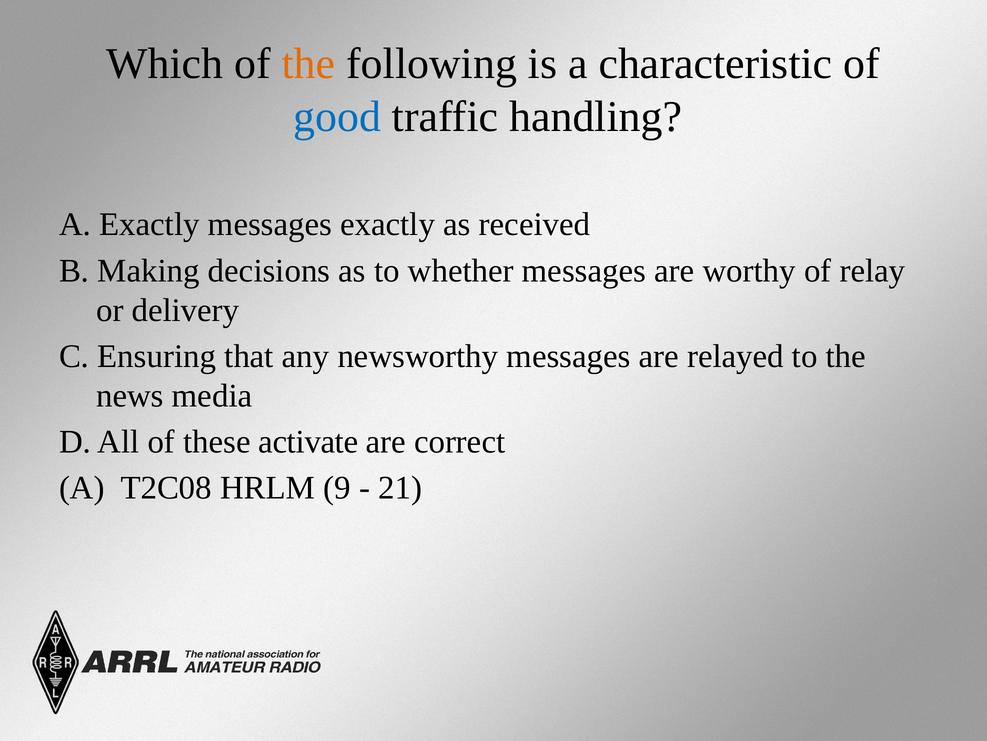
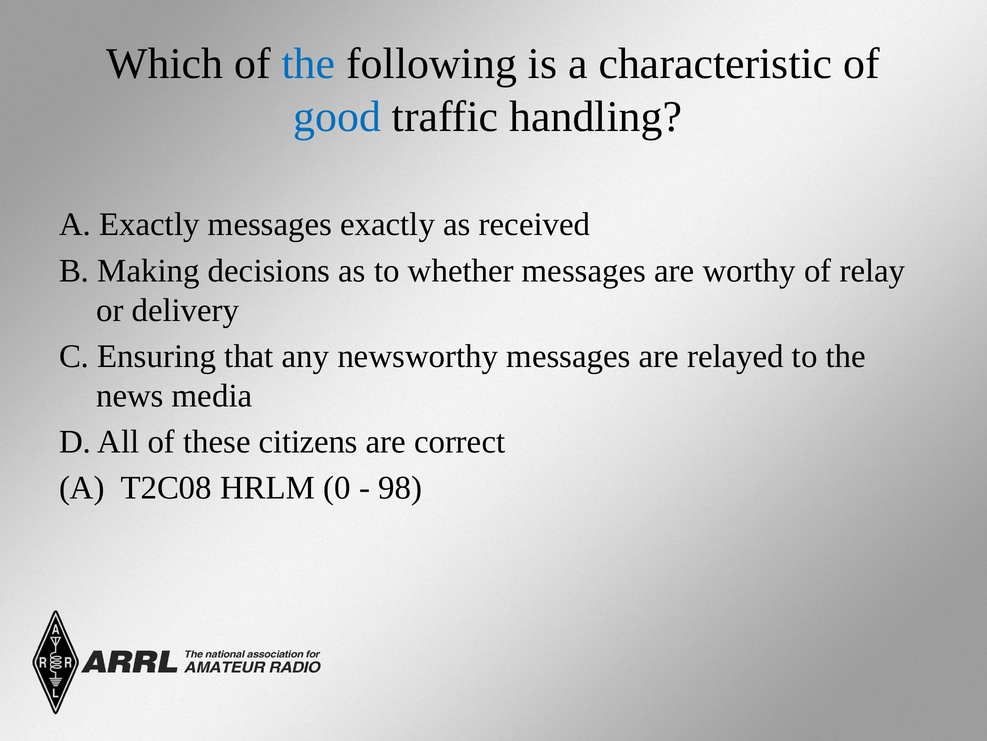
the at (309, 64) colour: orange -> blue
activate: activate -> citizens
9: 9 -> 0
21: 21 -> 98
